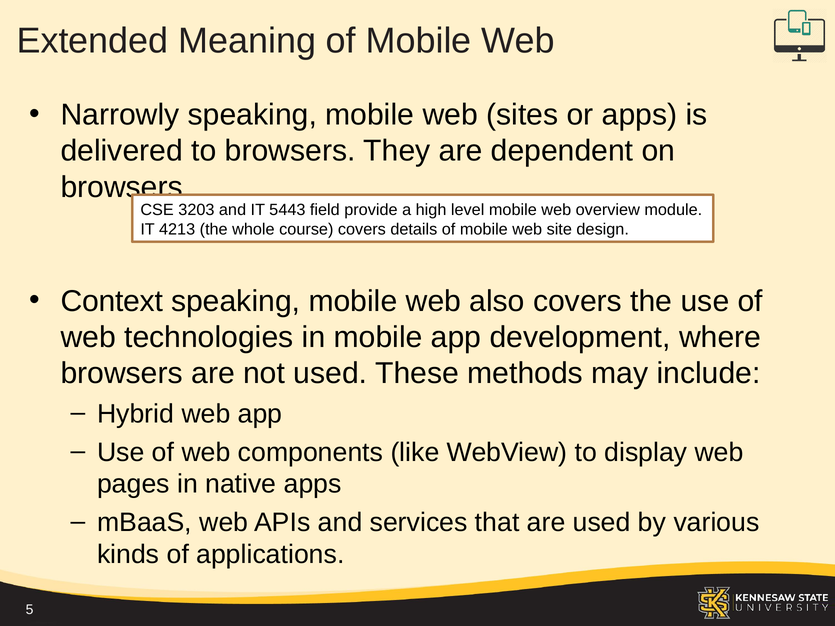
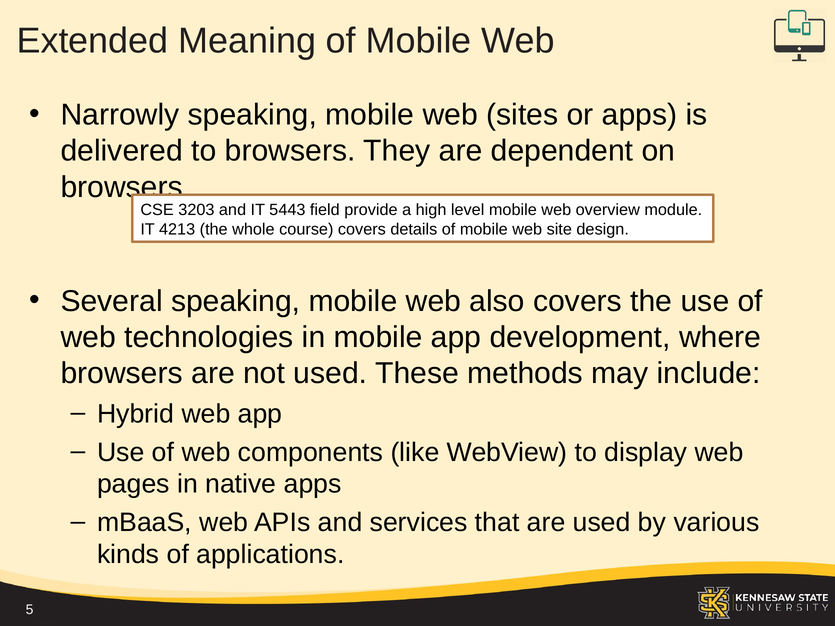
Context: Context -> Several
